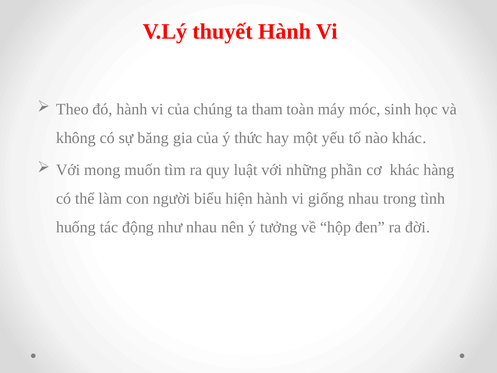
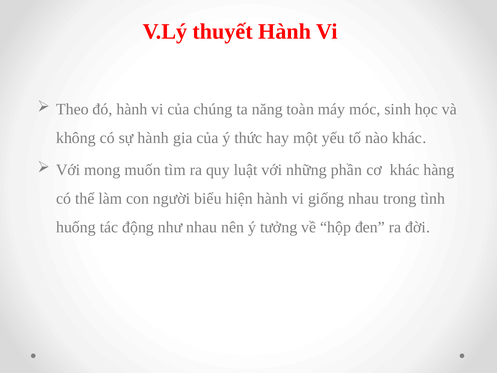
tham: tham -> năng
sự băng: băng -> hành
